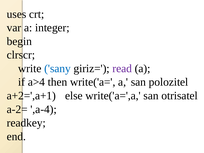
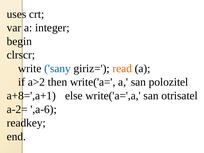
read colour: purple -> orange
a>4: a>4 -> a>2
a+2=',a+1: a+2=',a+1 -> a+8=',a+1
,a-4: ,a-4 -> ,a-6
